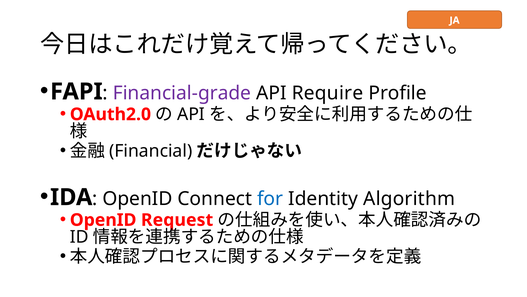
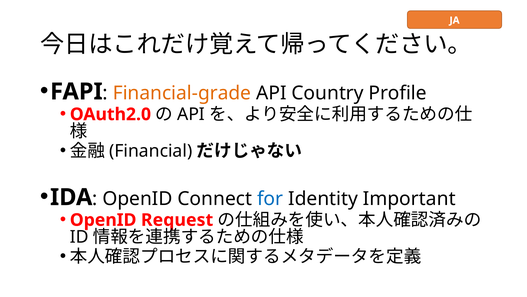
Financial-grade colour: purple -> orange
Require: Require -> Country
Algorithm: Algorithm -> Important
